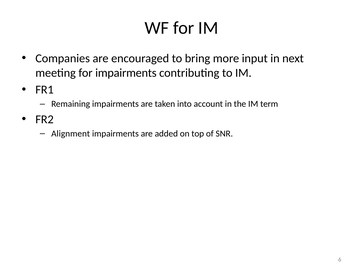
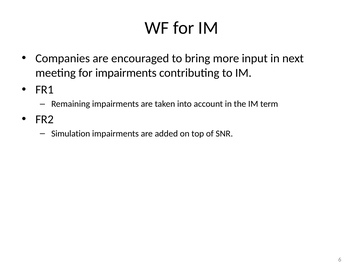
Alignment: Alignment -> Simulation
